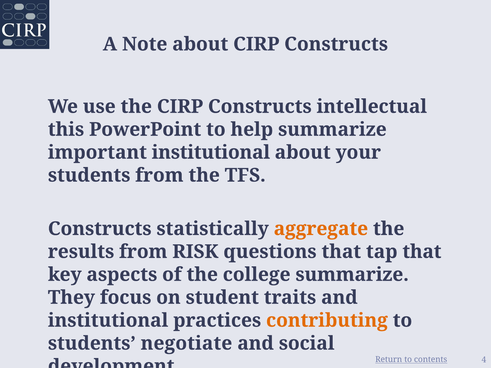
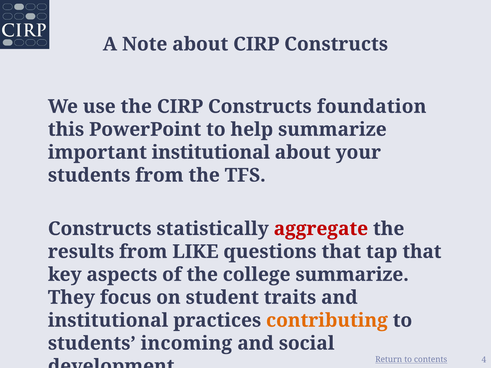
intellectual: intellectual -> foundation
aggregate colour: orange -> red
RISK: RISK -> LIKE
negotiate: negotiate -> incoming
